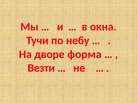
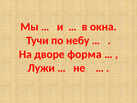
Везти: Везти -> Лужи
